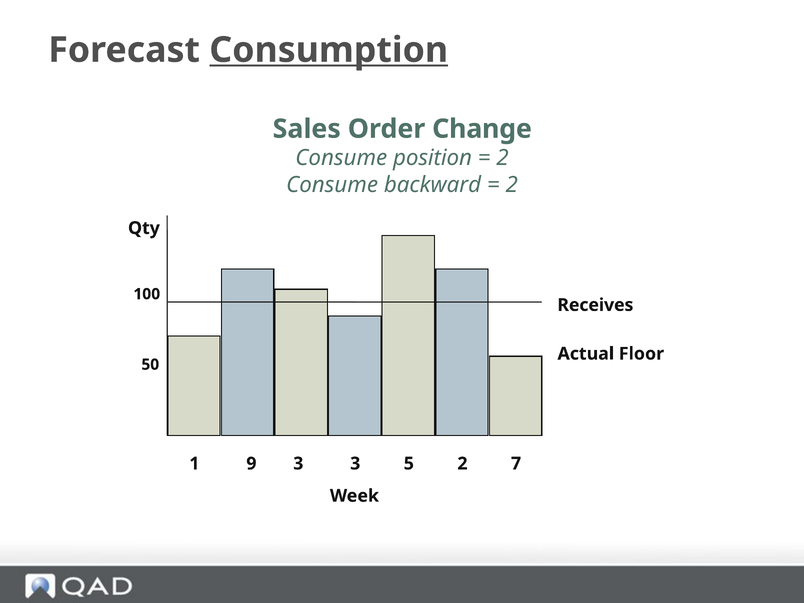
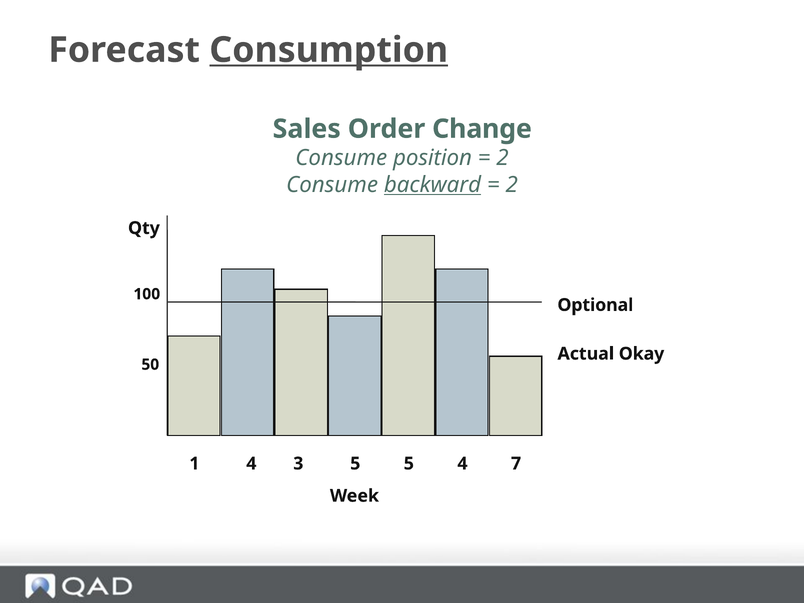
backward underline: none -> present
Receives: Receives -> Optional
Floor: Floor -> Okay
1 9: 9 -> 4
3 3: 3 -> 5
5 2: 2 -> 4
